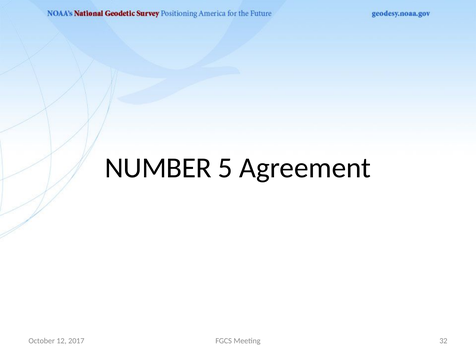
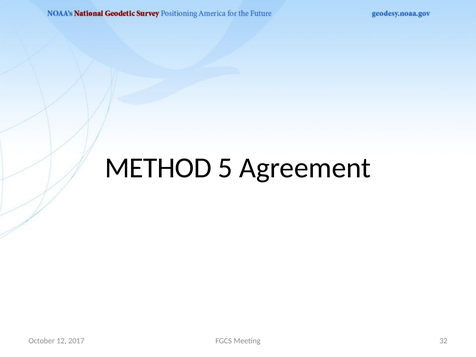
NUMBER: NUMBER -> METHOD
